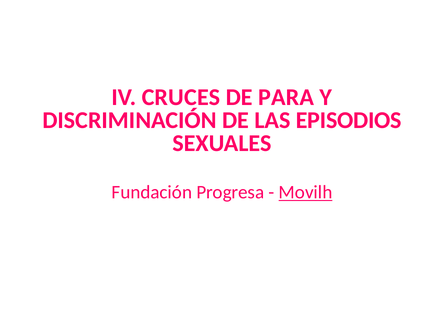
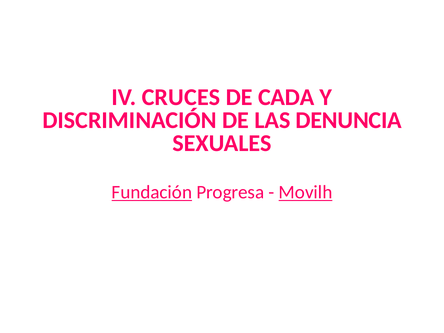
PARA: PARA -> CADA
EPISODIOS: EPISODIOS -> DENUNCIA
Fundación underline: none -> present
